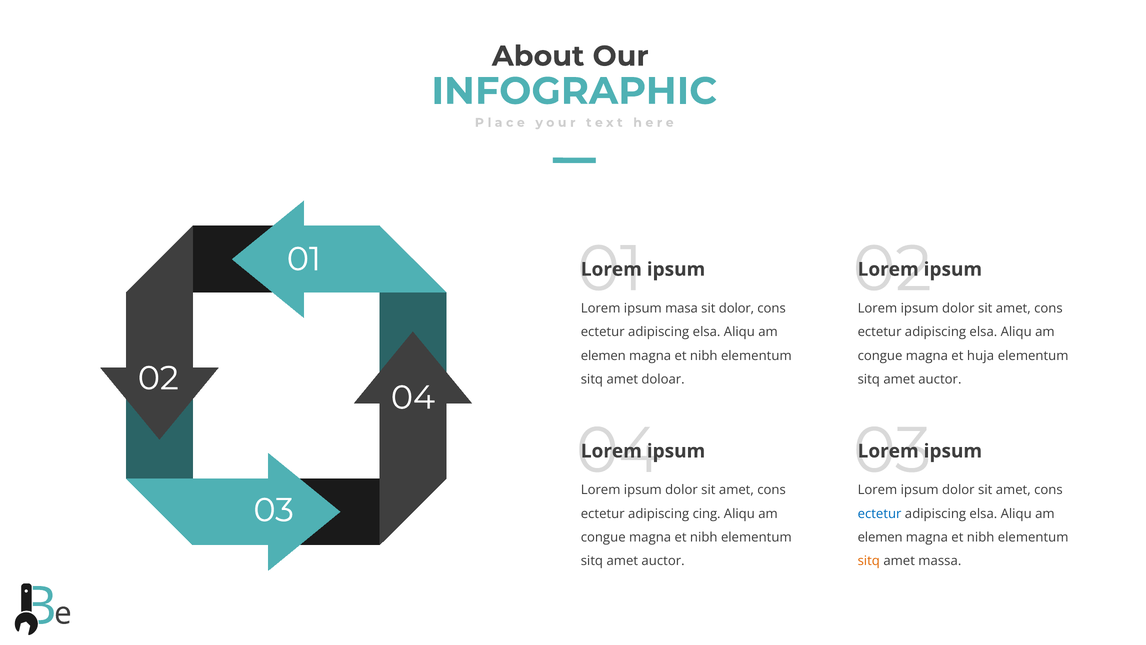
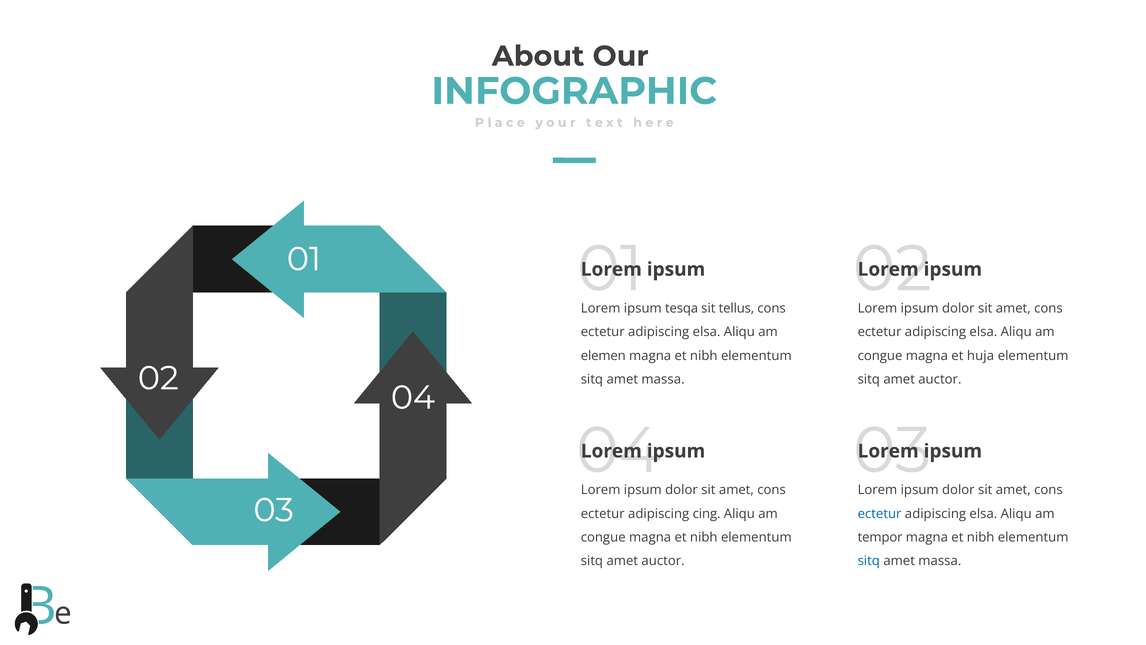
masa: masa -> tesqa
sit dolor: dolor -> tellus
doloar at (663, 379): doloar -> massa
elemen at (880, 537): elemen -> tempor
sitq at (869, 561) colour: orange -> blue
